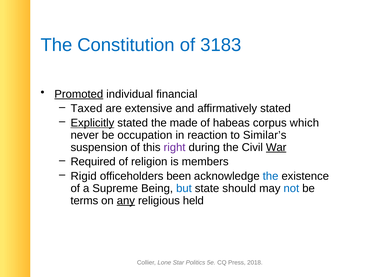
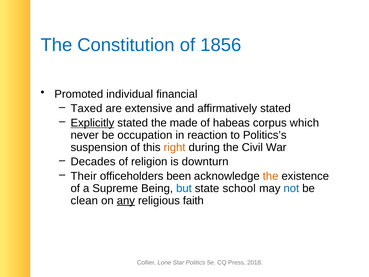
3183: 3183 -> 1856
Promoted underline: present -> none
Similar’s: Similar’s -> Politics’s
right colour: purple -> orange
War underline: present -> none
Required: Required -> Decades
members: members -> downturn
Rigid: Rigid -> Their
the at (271, 176) colour: blue -> orange
should: should -> school
terms: terms -> clean
held: held -> faith
